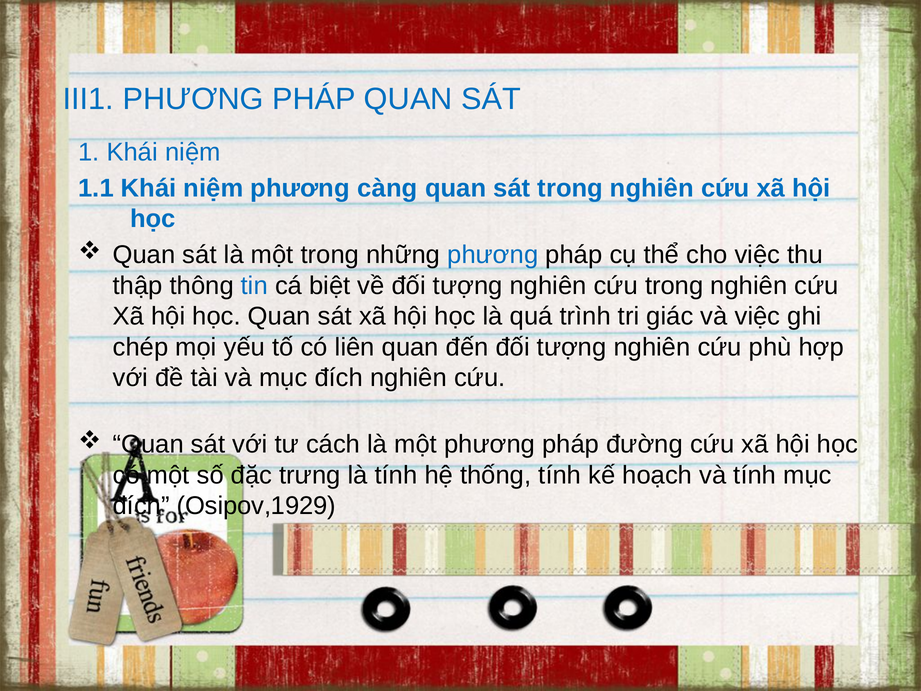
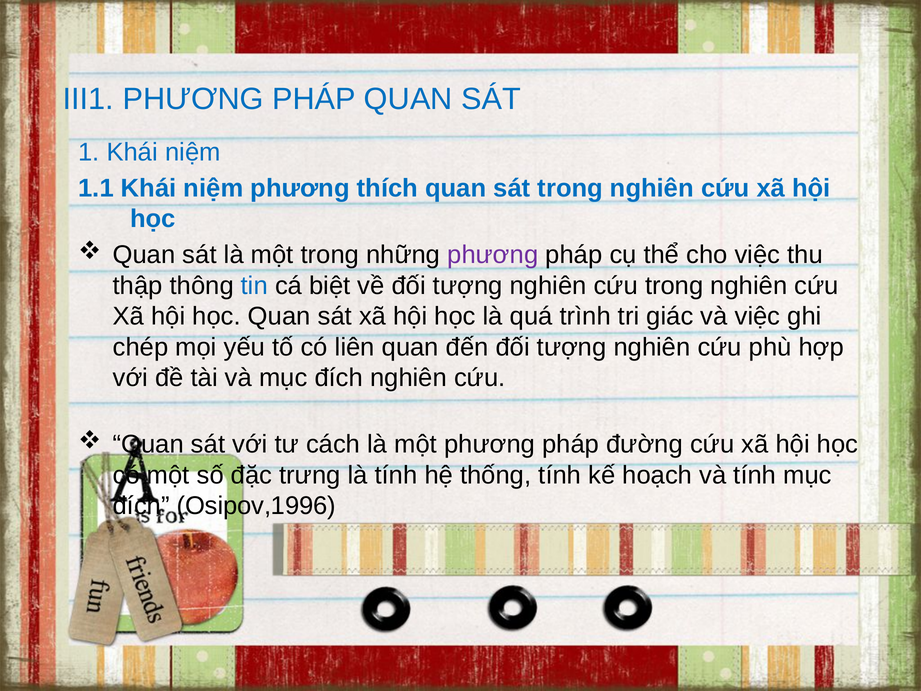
càng: càng -> thích
phương at (493, 255) colour: blue -> purple
Osipov,1929: Osipov,1929 -> Osipov,1996
